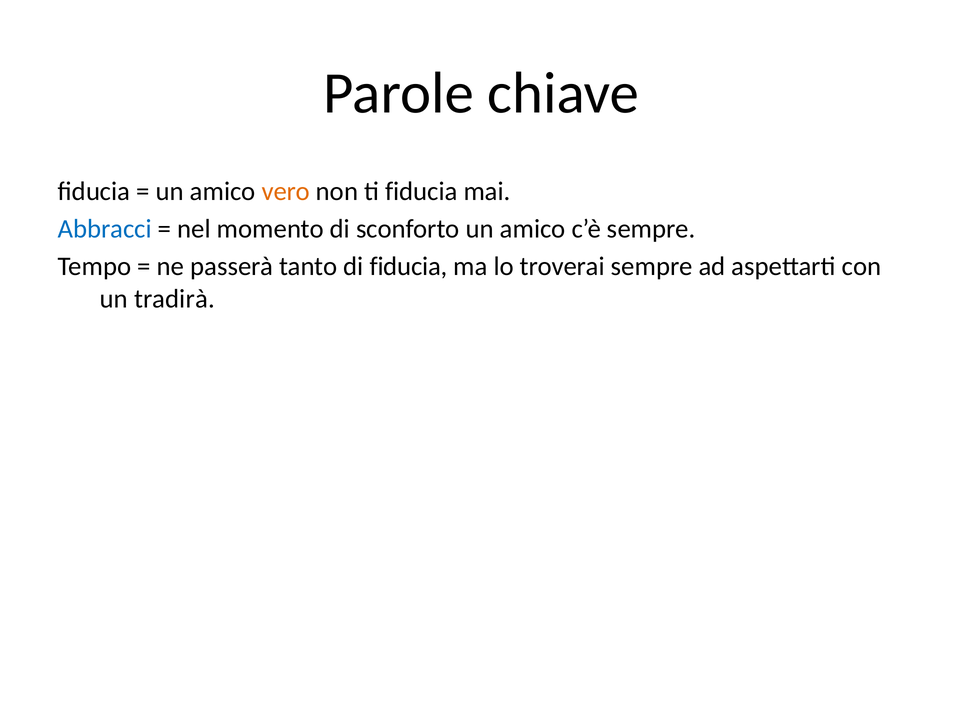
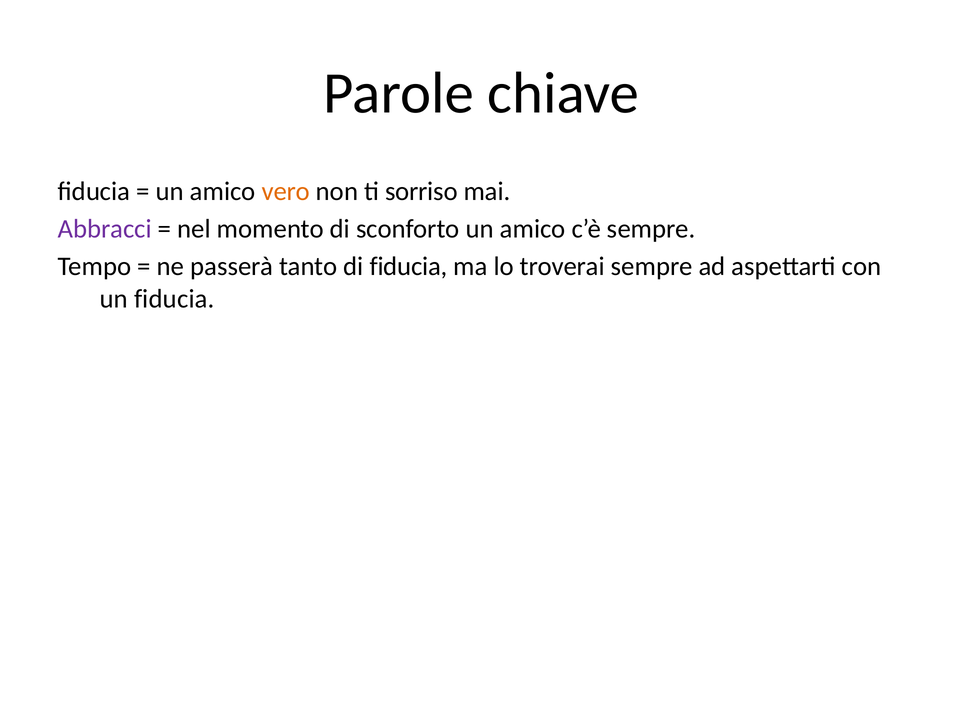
ti fiducia: fiducia -> sorriso
Abbracci colour: blue -> purple
un tradirà: tradirà -> fiducia
